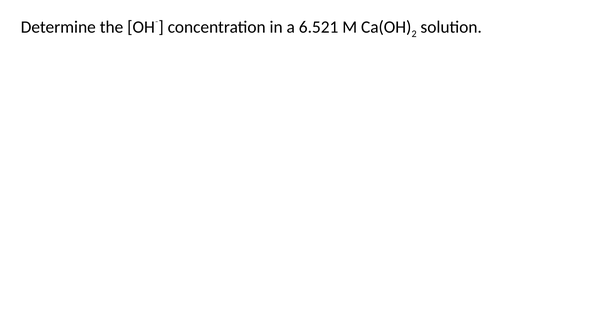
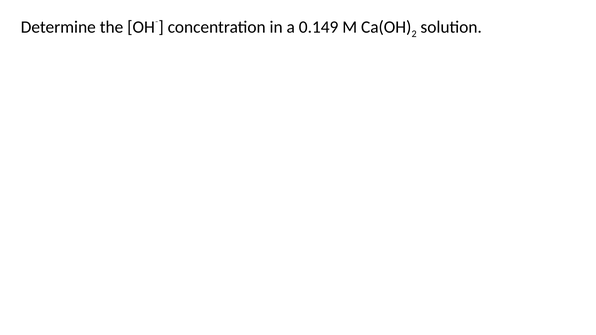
6.521: 6.521 -> 0.149
